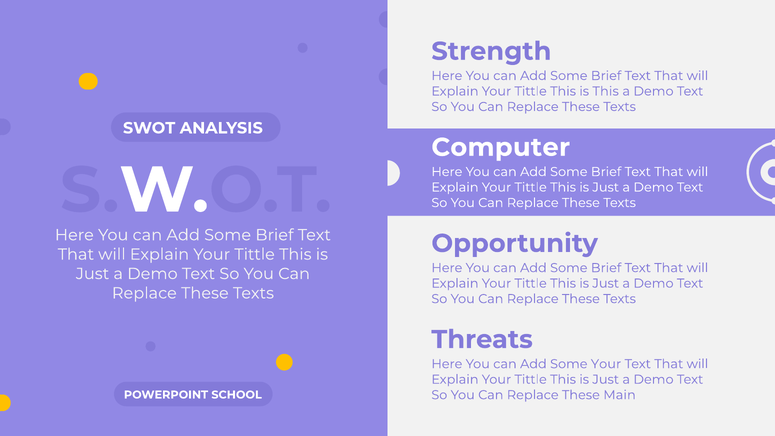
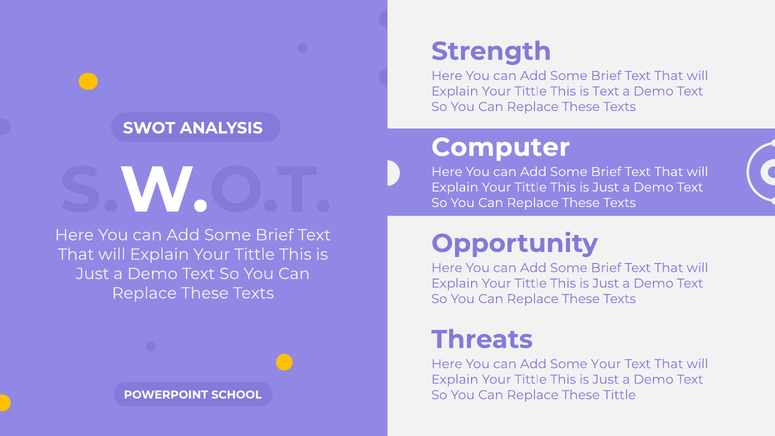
is This: This -> Text
These Main: Main -> Tittle
